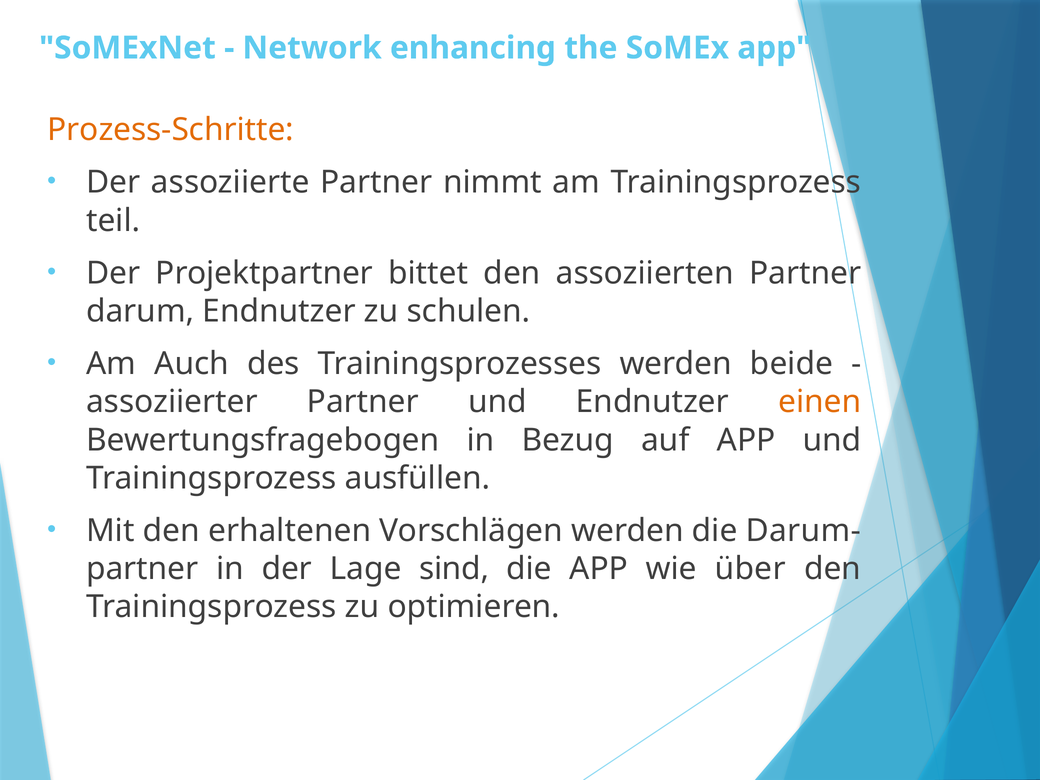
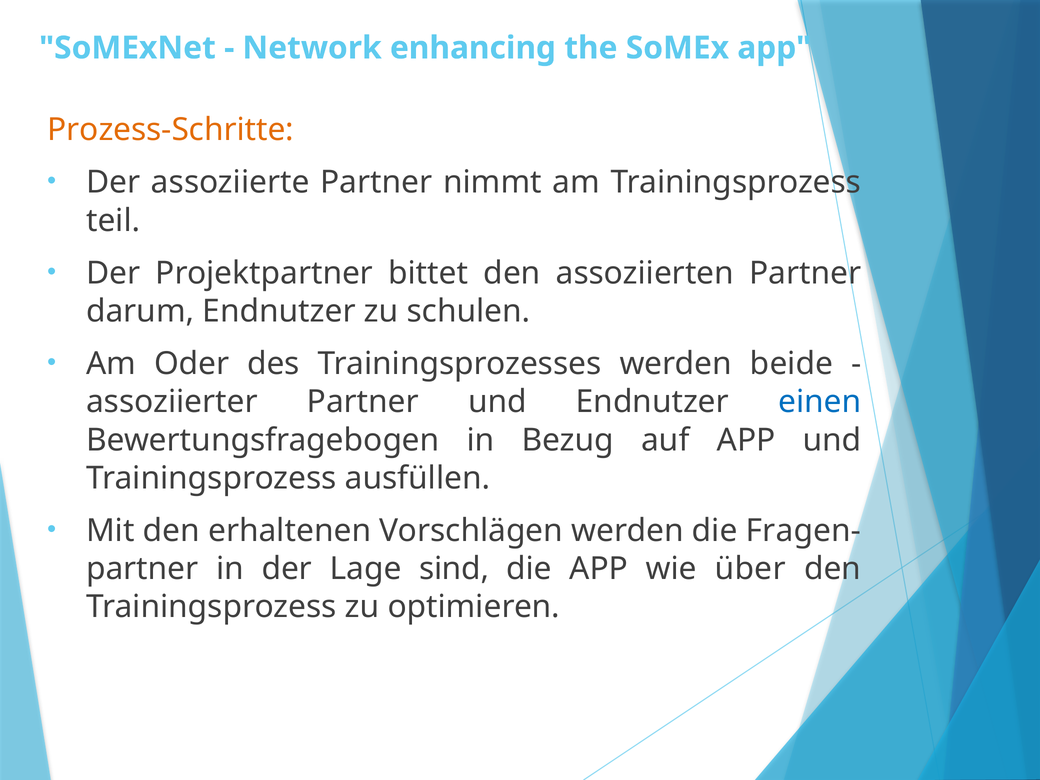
Auch: Auch -> Oder
einen colour: orange -> blue
Darum-: Darum- -> Fragen-
